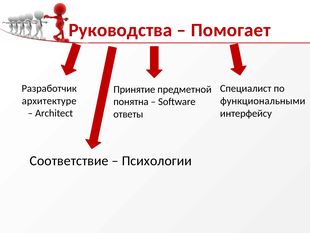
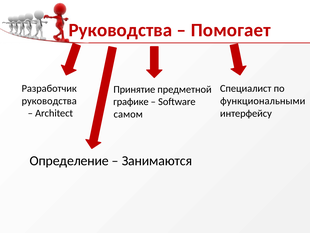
архитектуре at (49, 101): архитектуре -> руководства
понятна: понятна -> графике
ответы: ответы -> самом
Соответствие: Соответствие -> Определение
Психологии: Психологии -> Занимаются
